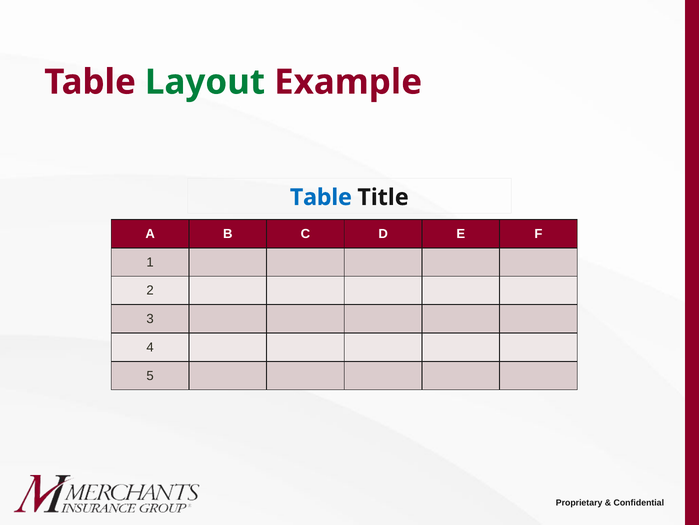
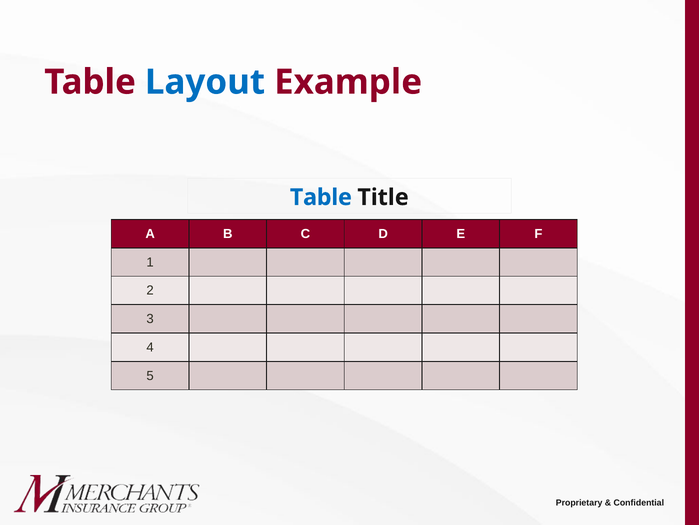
Layout colour: green -> blue
